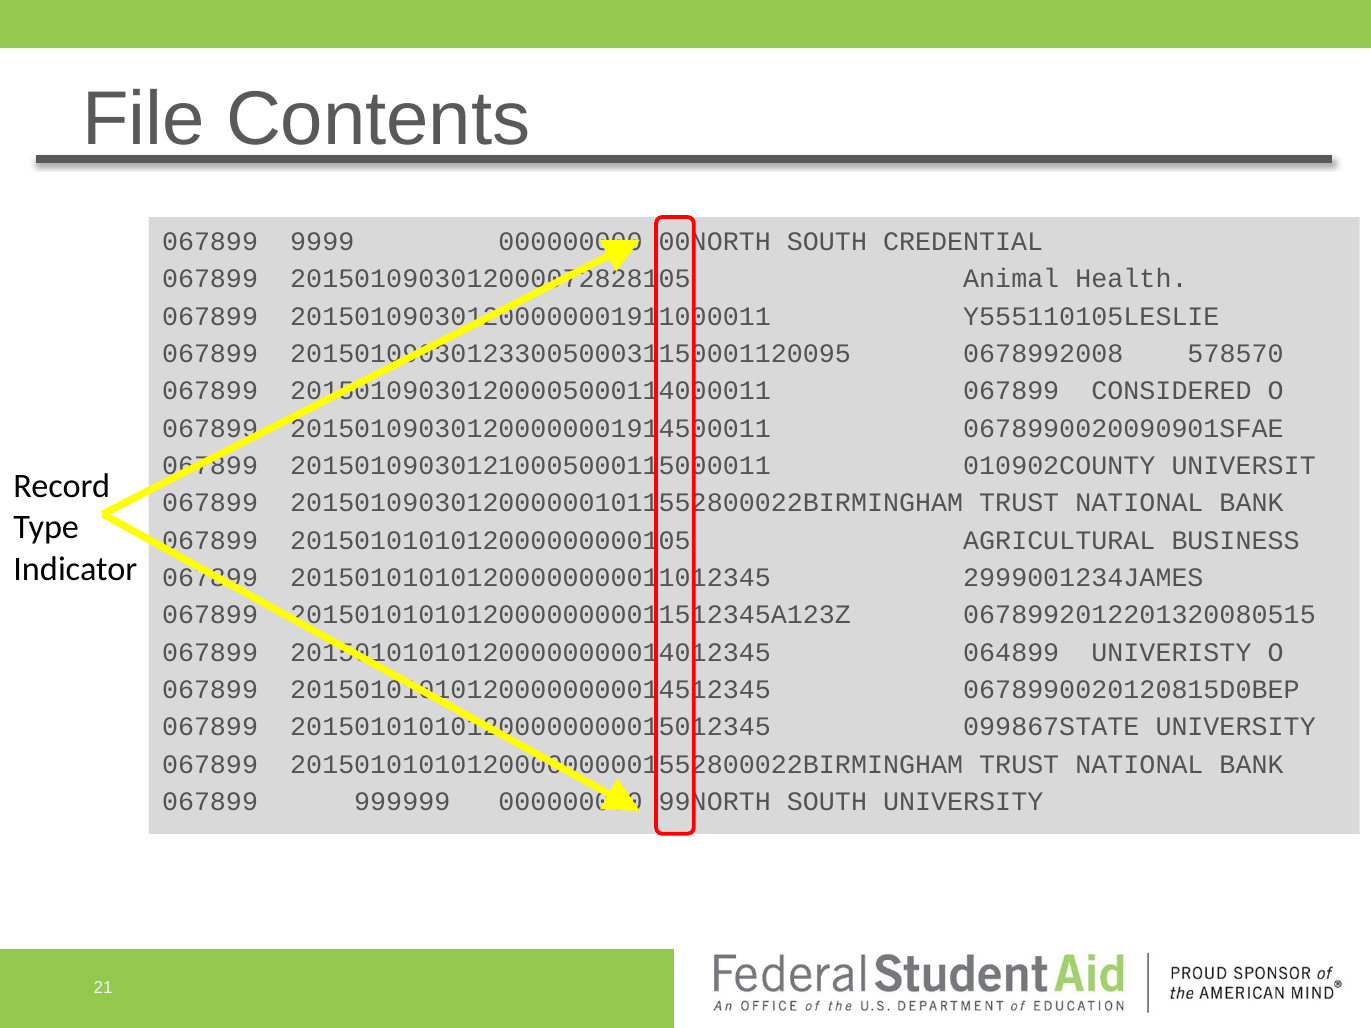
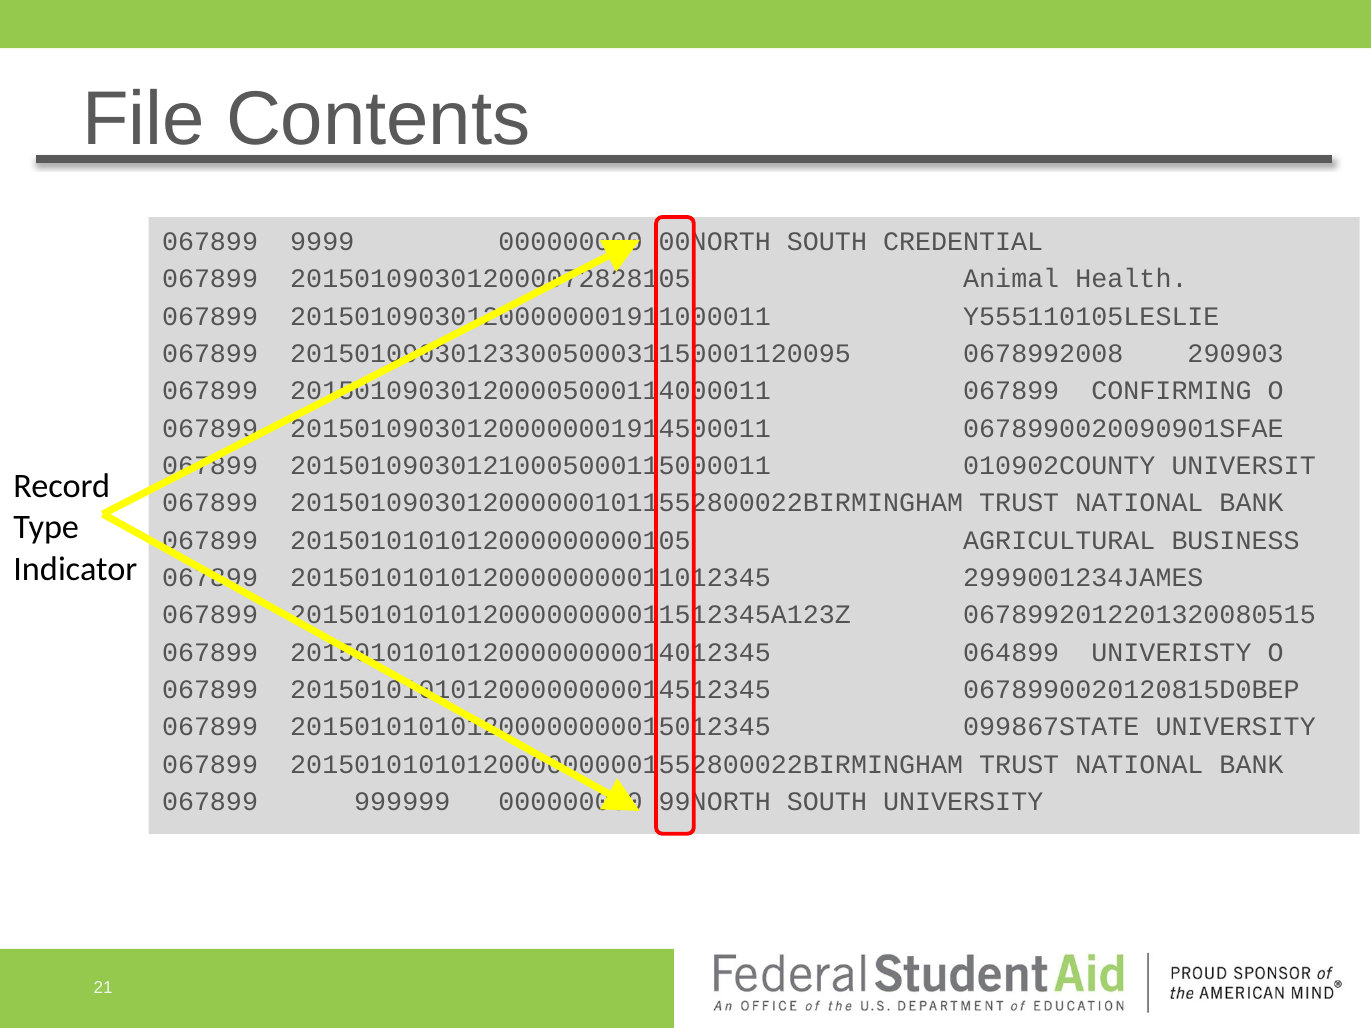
578570: 578570 -> 290903
CONSIDERED: CONSIDERED -> CONFIRMING
